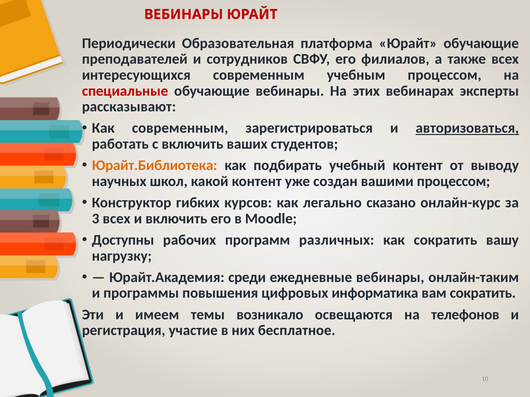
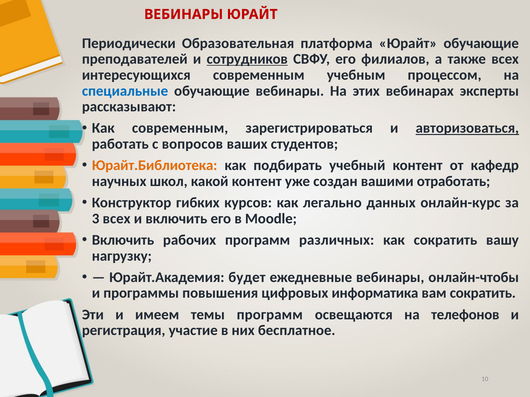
сотрудников underline: none -> present
специальные colour: red -> blue
с включить: включить -> вопросов
выводу: выводу -> кафедр
вашими процессом: процессом -> отработать
сказано: сказано -> данных
Доступны at (123, 240): Доступны -> Включить
среди: среди -> будет
онлайн-таким: онлайн-таким -> онлайн-чтобы
темы возникало: возникало -> программ
